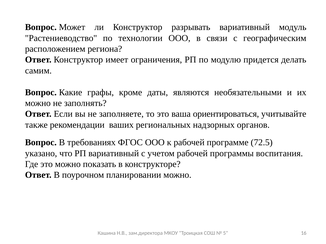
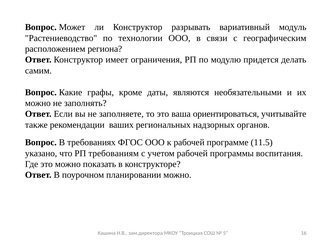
72.5: 72.5 -> 11.5
РП вариативный: вариативный -> требованиям
